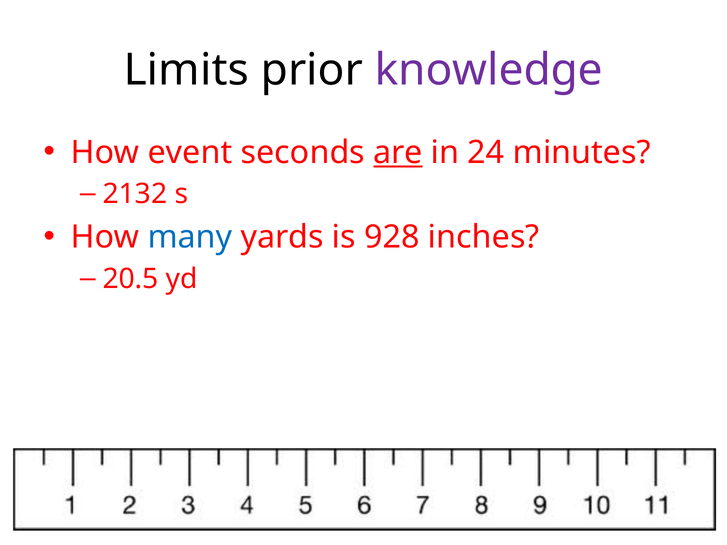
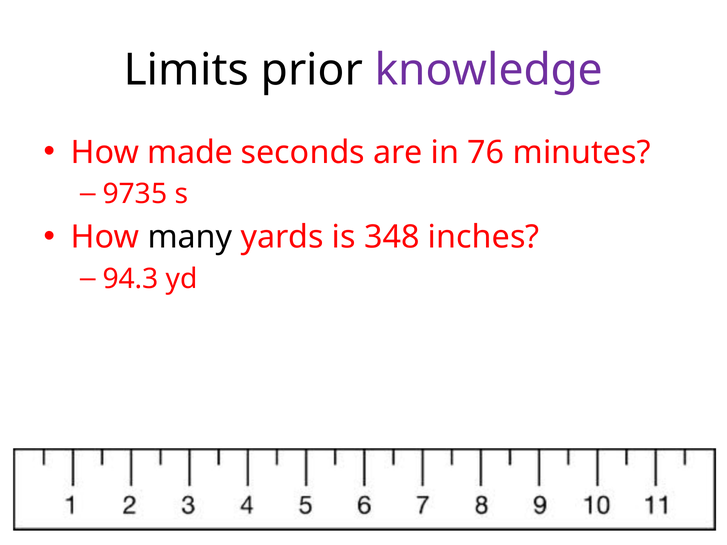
event: event -> made
are underline: present -> none
24: 24 -> 76
2132: 2132 -> 9735
many colour: blue -> black
928: 928 -> 348
20.5: 20.5 -> 94.3
